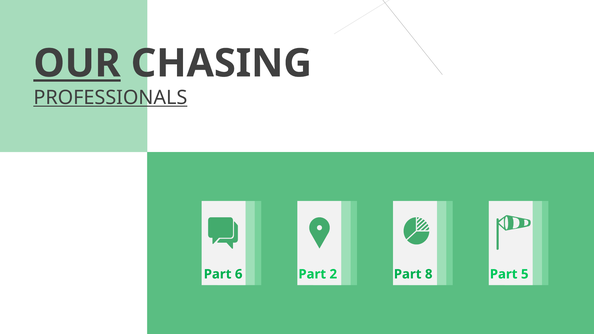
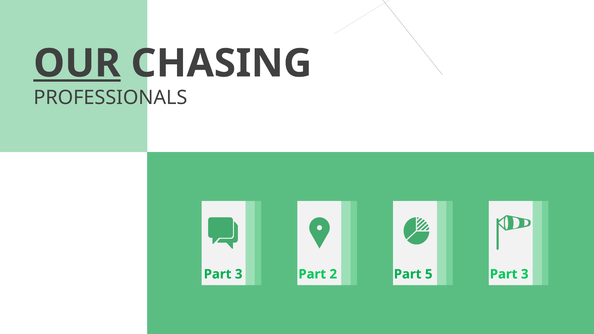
PROFESSIONALS underline: present -> none
6 at (239, 274): 6 -> 3
8: 8 -> 5
5 at (525, 274): 5 -> 3
